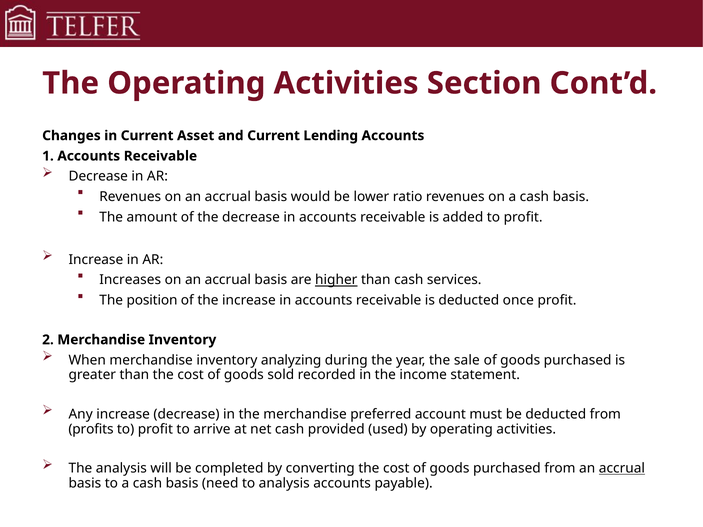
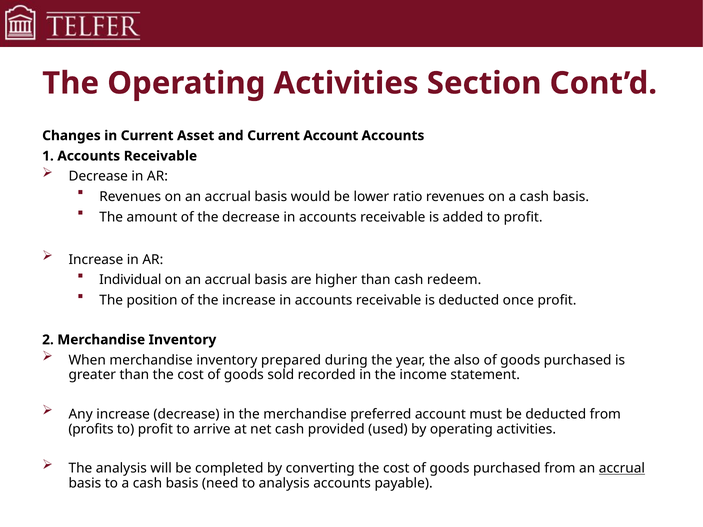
Current Lending: Lending -> Account
Increases: Increases -> Individual
higher underline: present -> none
services: services -> redeem
analyzing: analyzing -> prepared
sale: sale -> also
